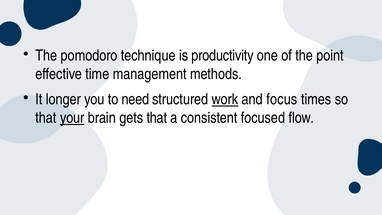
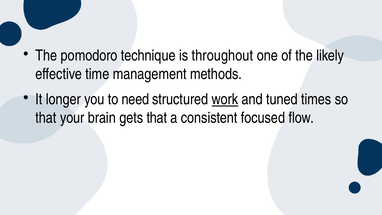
productivity: productivity -> throughout
point: point -> likely
focus: focus -> tuned
your underline: present -> none
